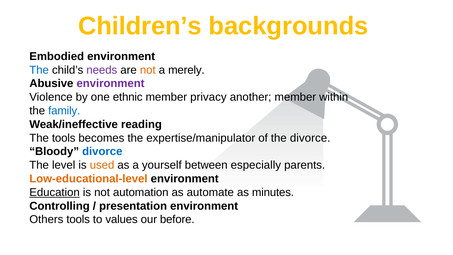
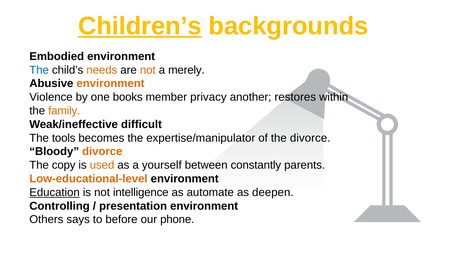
Children’s underline: none -> present
needs colour: purple -> orange
environment at (110, 84) colour: purple -> orange
ethnic: ethnic -> books
another member: member -> restores
family colour: blue -> orange
reading: reading -> difficult
divorce at (102, 151) colour: blue -> orange
level: level -> copy
especially: especially -> constantly
automation: automation -> intelligence
minutes: minutes -> deepen
Others tools: tools -> says
values: values -> before
before: before -> phone
